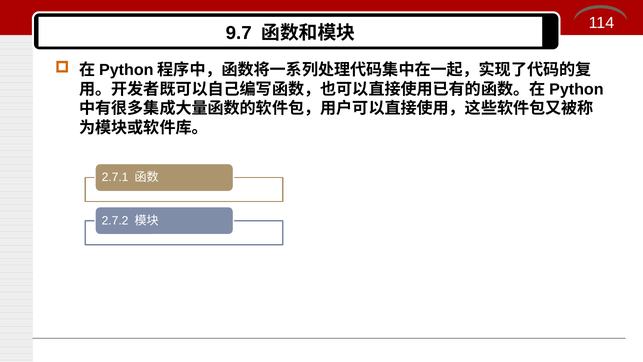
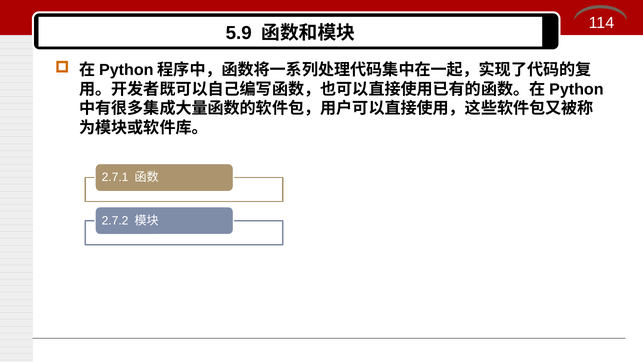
9.7: 9.7 -> 5.9
